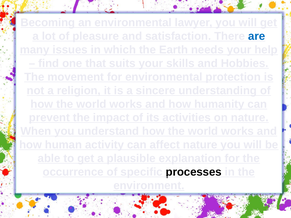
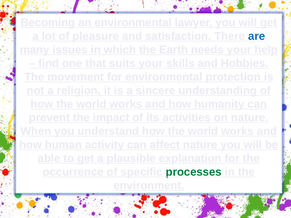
processes colour: black -> green
